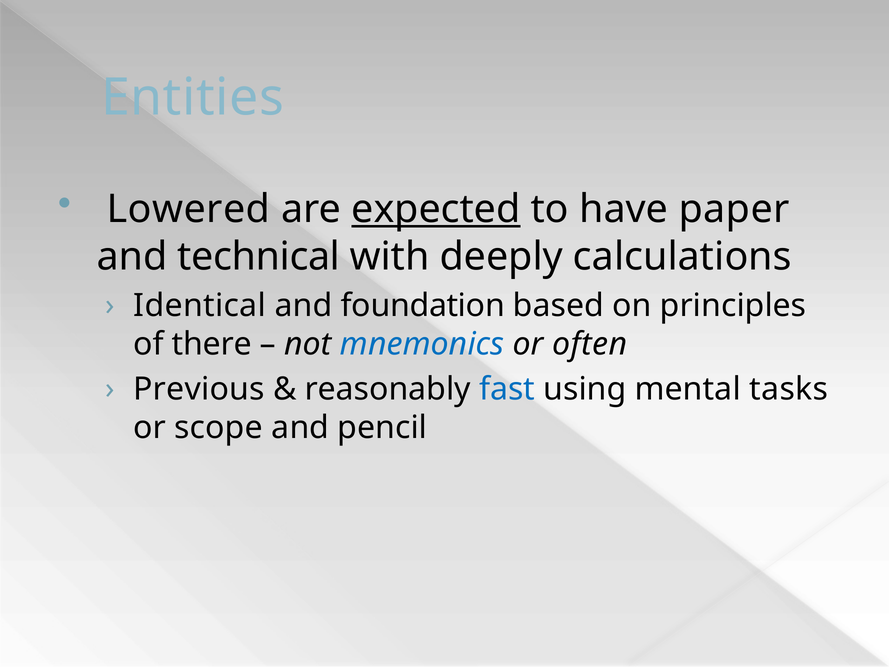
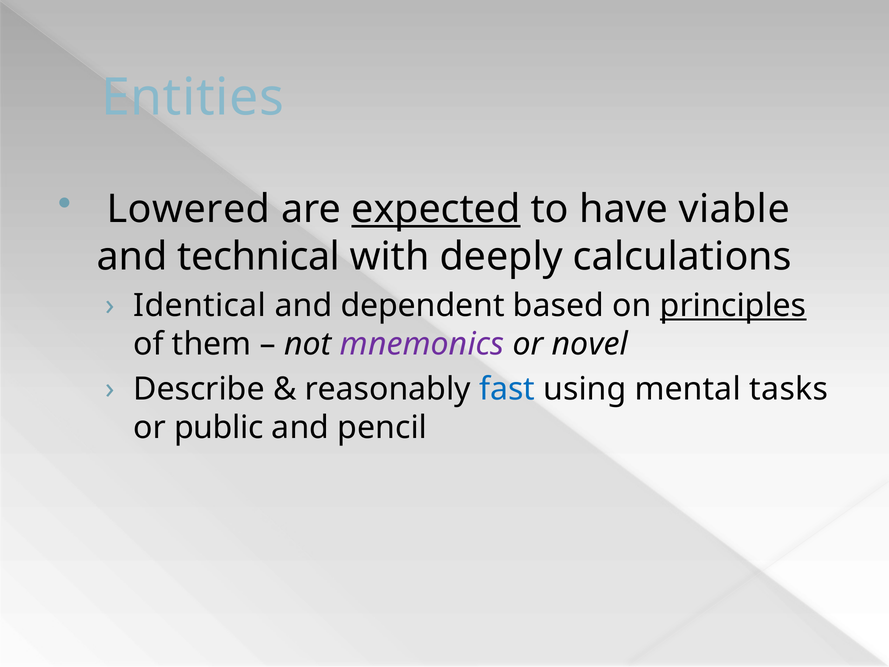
paper: paper -> viable
foundation: foundation -> dependent
principles underline: none -> present
there: there -> them
mnemonics colour: blue -> purple
often: often -> novel
Previous: Previous -> Describe
scope: scope -> public
